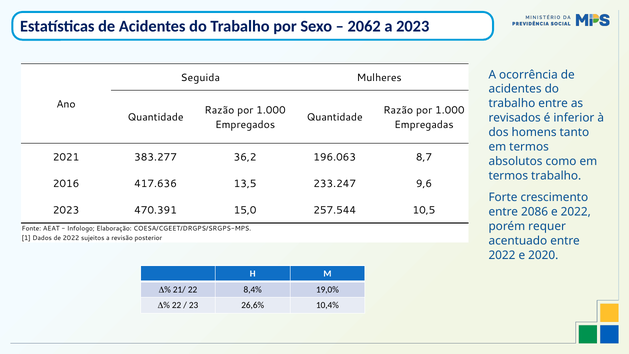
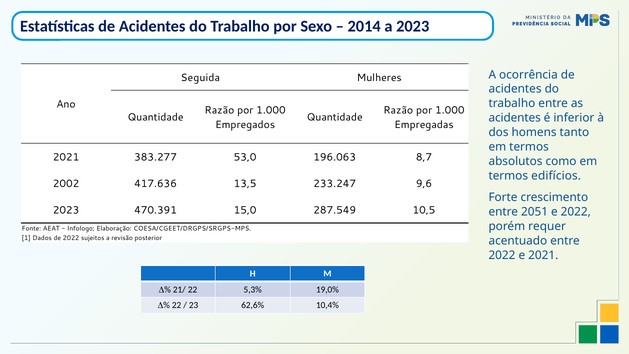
2062: 2062 -> 2014
revisados at (515, 118): revisados -> acidentes
36,2: 36,2 -> 53,0
termos trabalho: trabalho -> edifícios
2016: 2016 -> 2002
257.544: 257.544 -> 287.549
2086: 2086 -> 2051
e 2020: 2020 -> 2021
8,4%: 8,4% -> 5,3%
26,6%: 26,6% -> 62,6%
